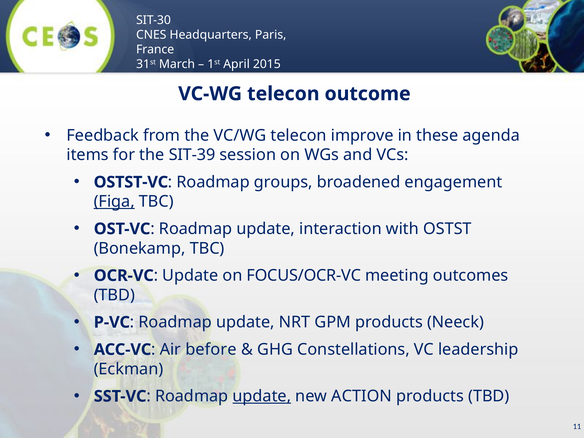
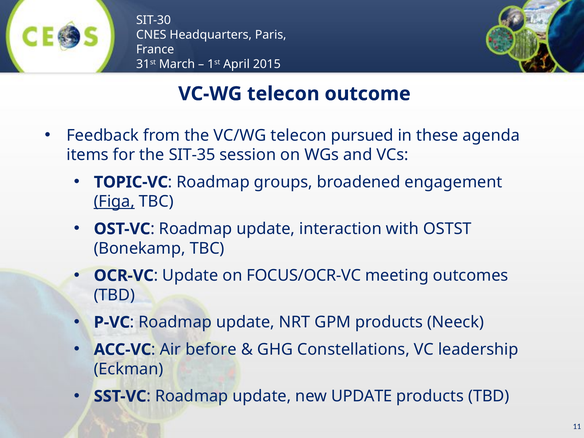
improve: improve -> pursued
SIT-39: SIT-39 -> SIT-35
OSTST-VC: OSTST-VC -> TOPIC-VC
update at (262, 396) underline: present -> none
new ACTION: ACTION -> UPDATE
